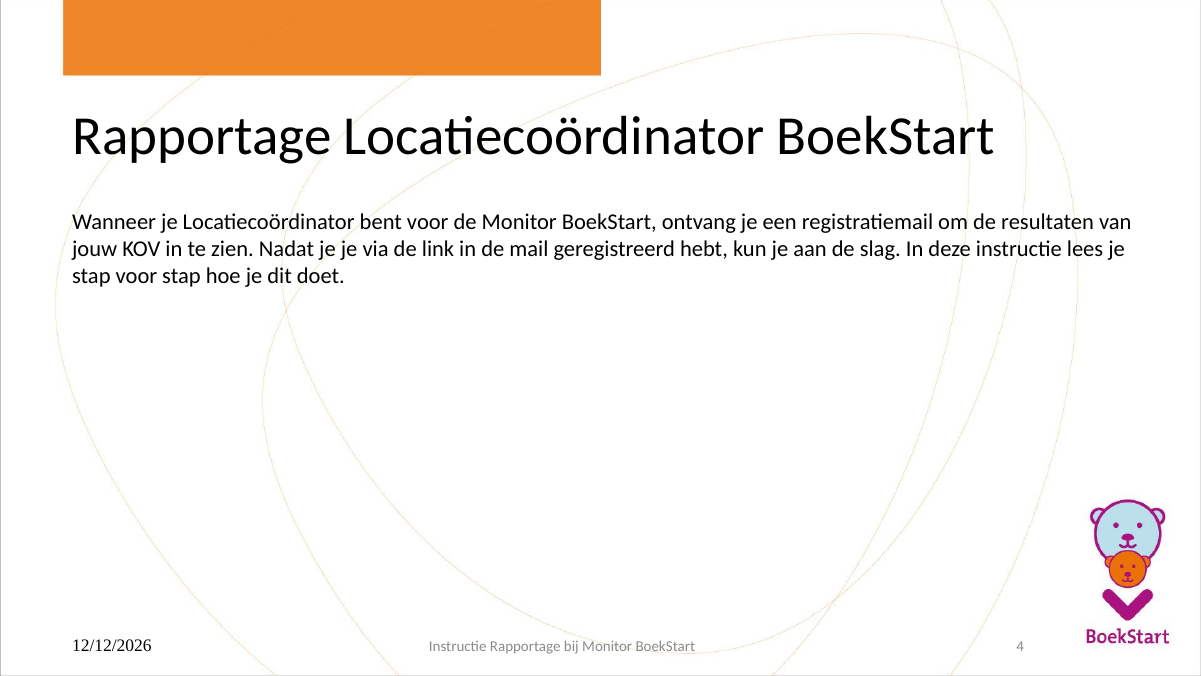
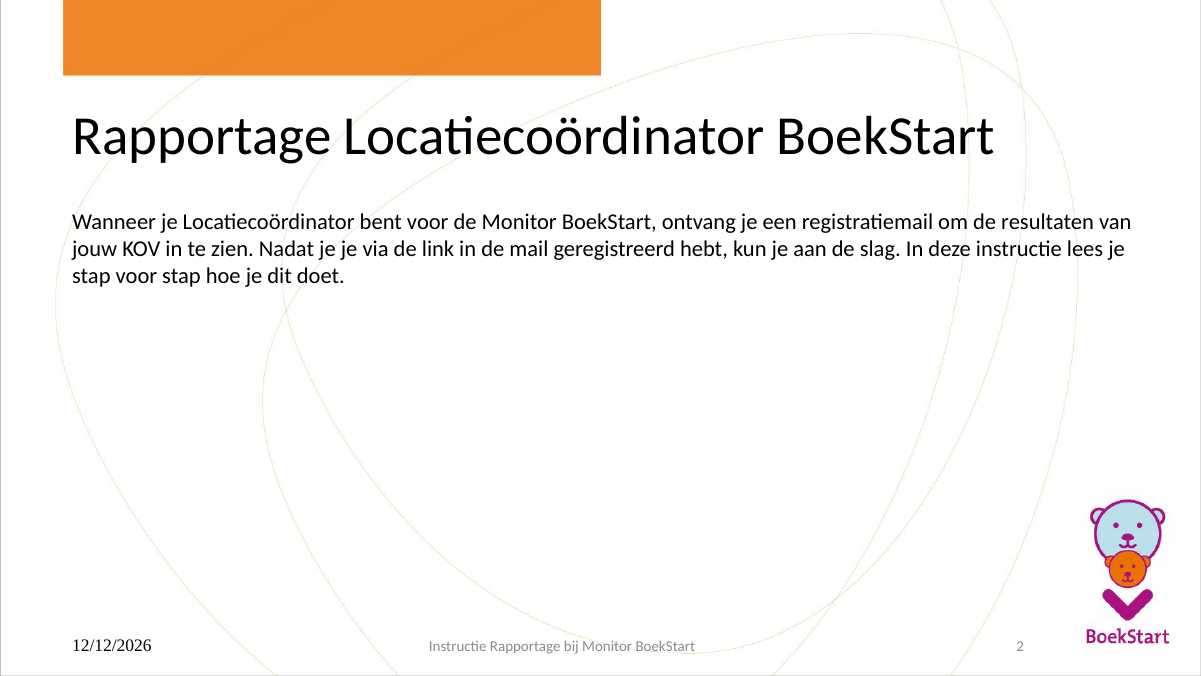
4: 4 -> 2
